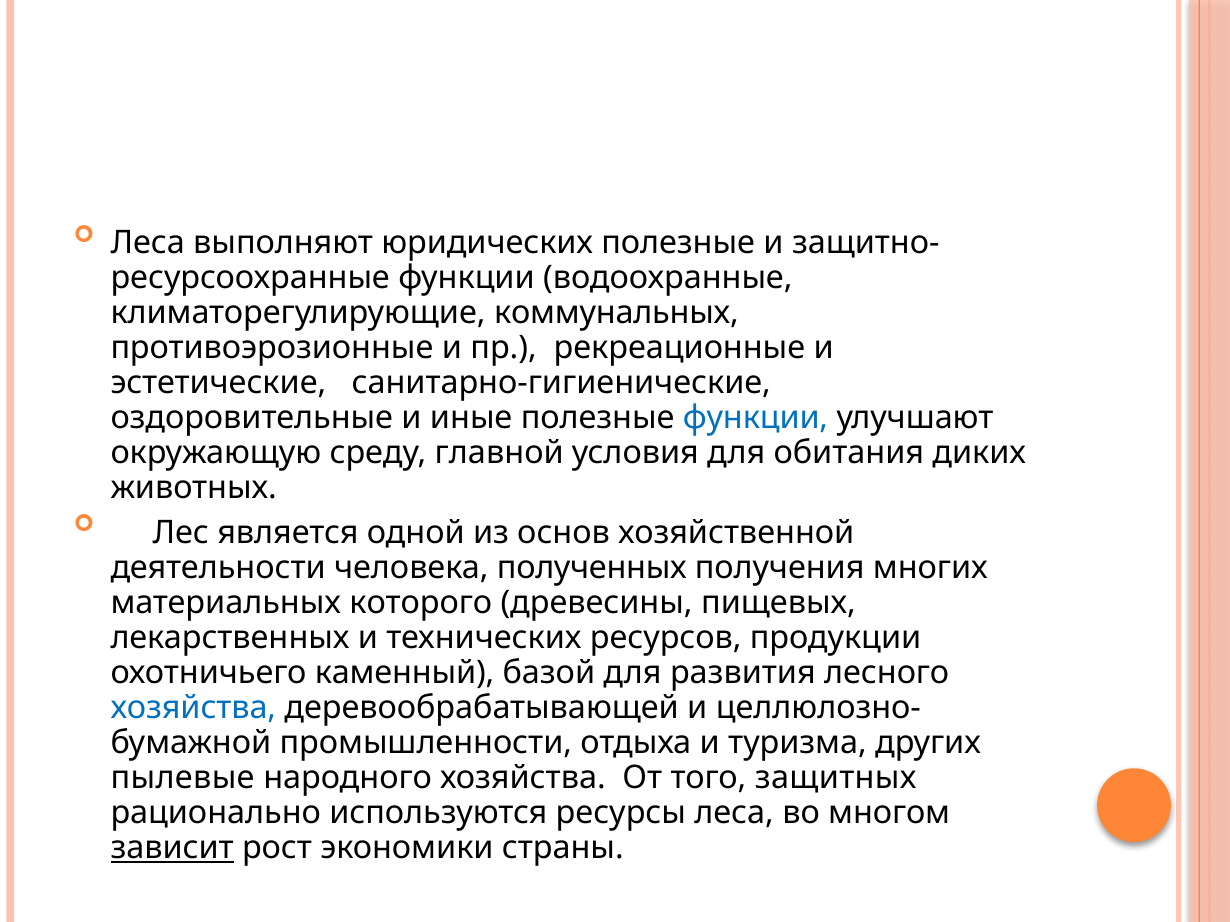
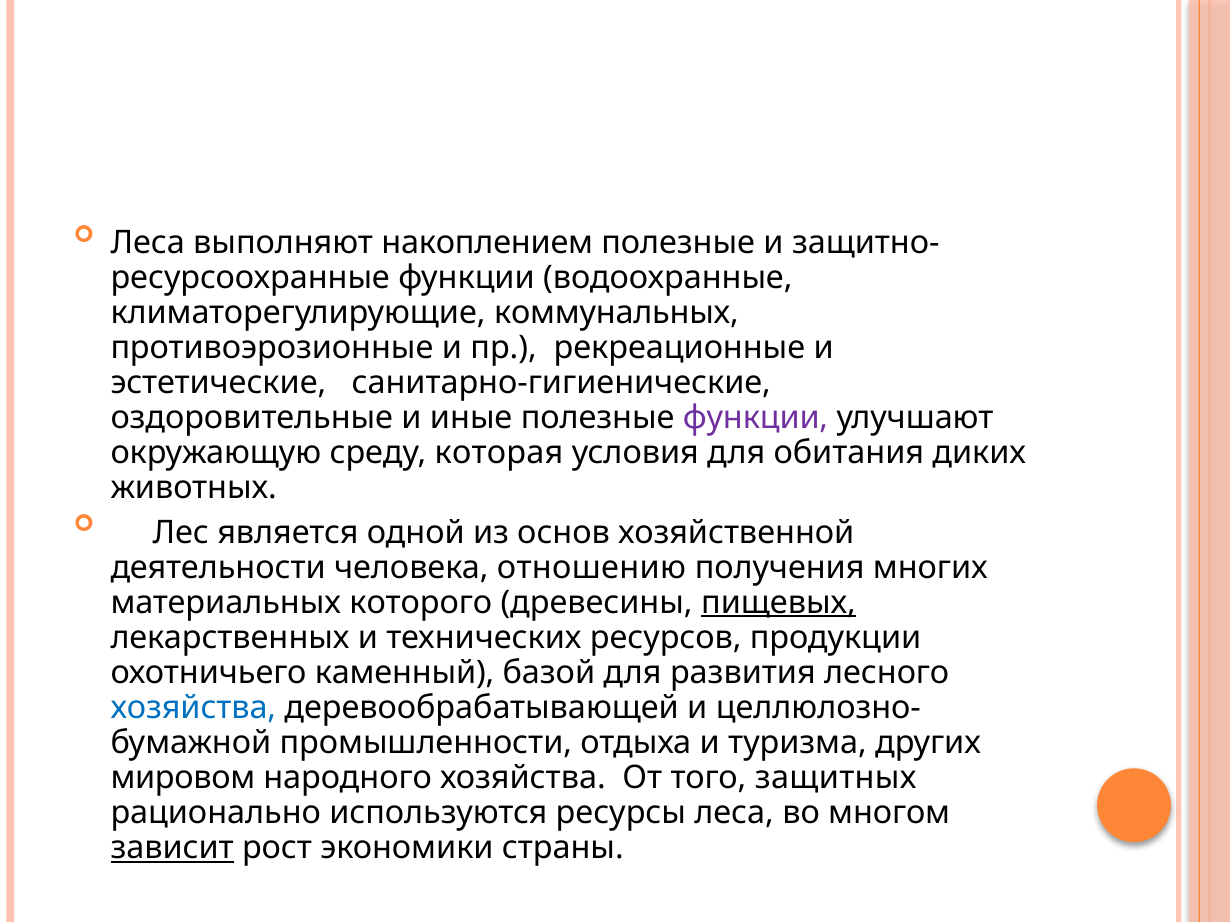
юридических: юридических -> накоплением
функции at (756, 418) colour: blue -> purple
главной: главной -> которая
полученных: полученных -> отношению
пищевых underline: none -> present
пылевые: пылевые -> мировом
